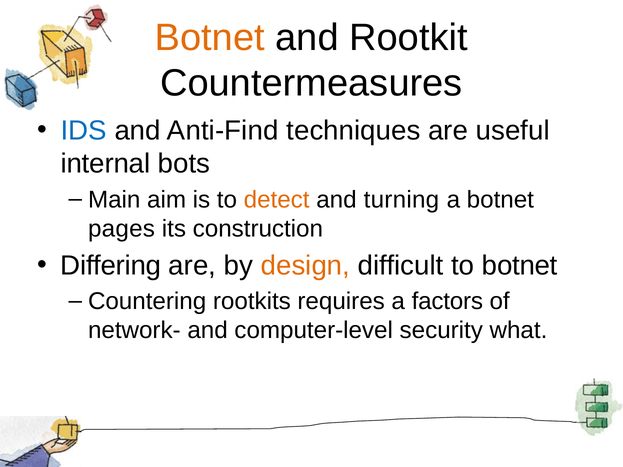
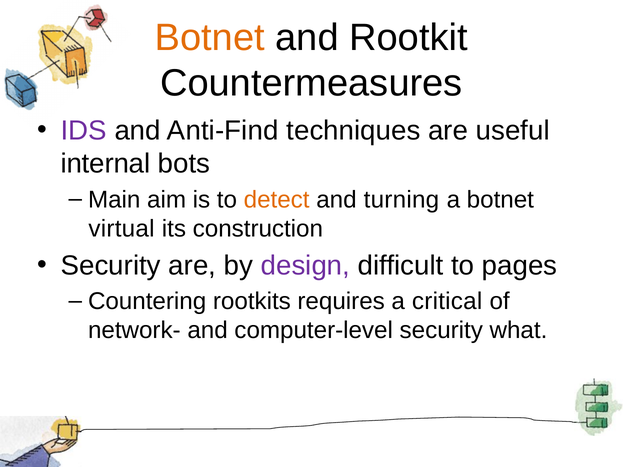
IDS colour: blue -> purple
pages: pages -> virtual
Differing at (111, 266): Differing -> Security
design colour: orange -> purple
to botnet: botnet -> pages
factors: factors -> critical
